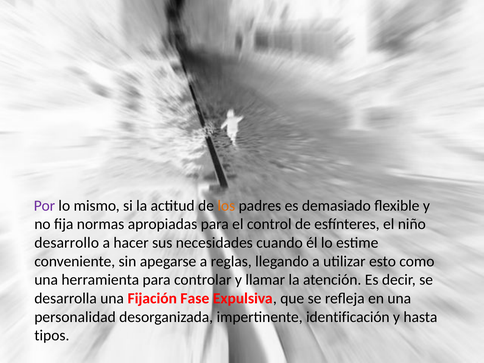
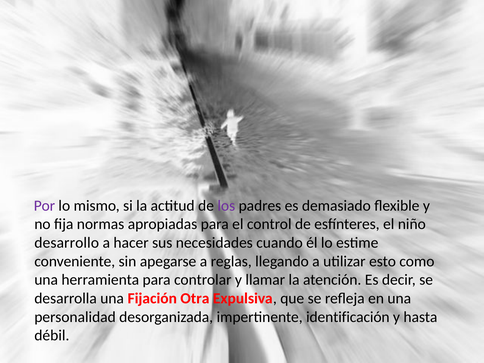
los colour: orange -> purple
Fase: Fase -> Otra
tipos: tipos -> débil
